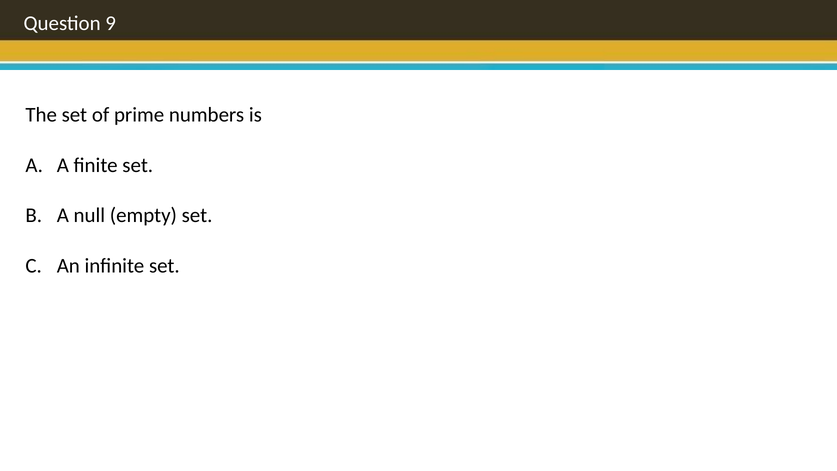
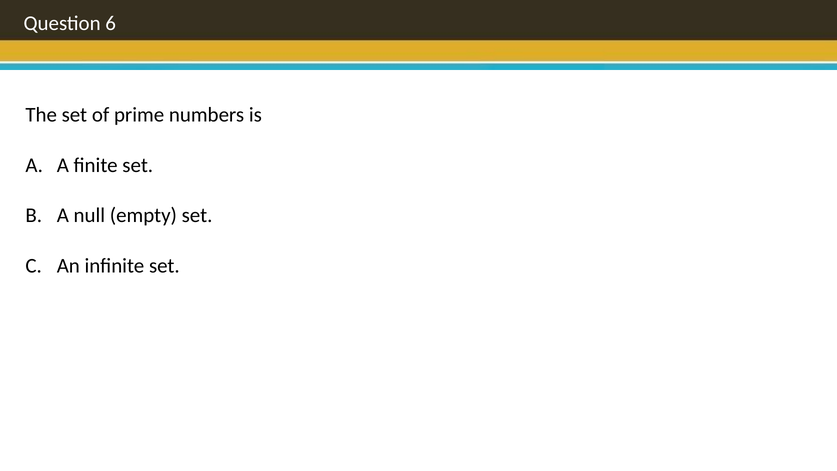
9: 9 -> 6
